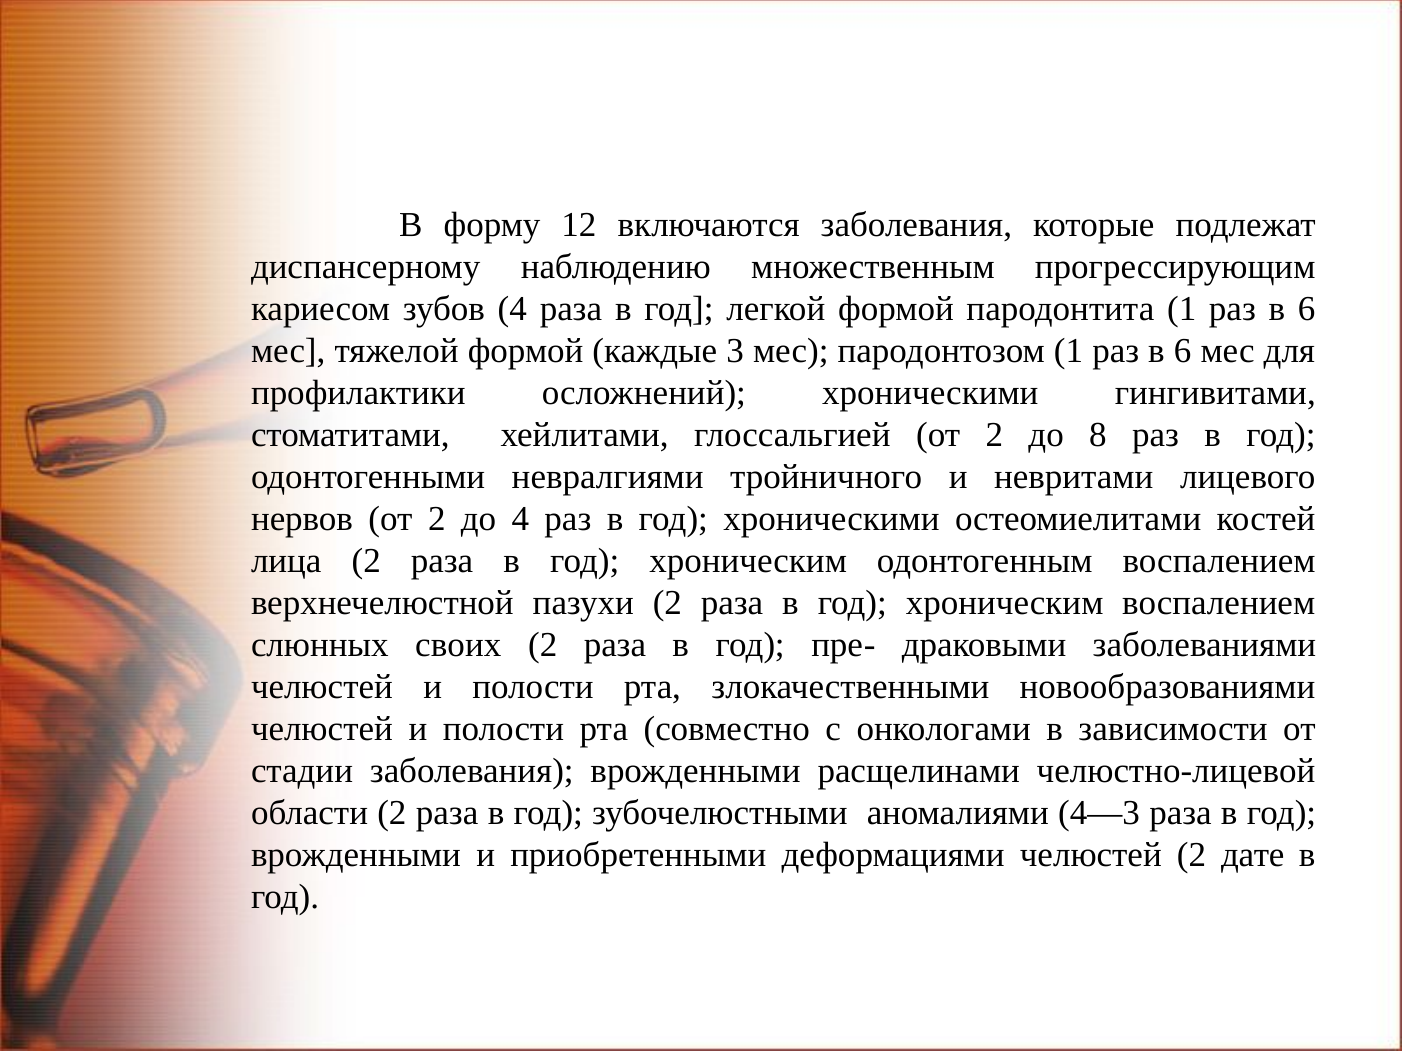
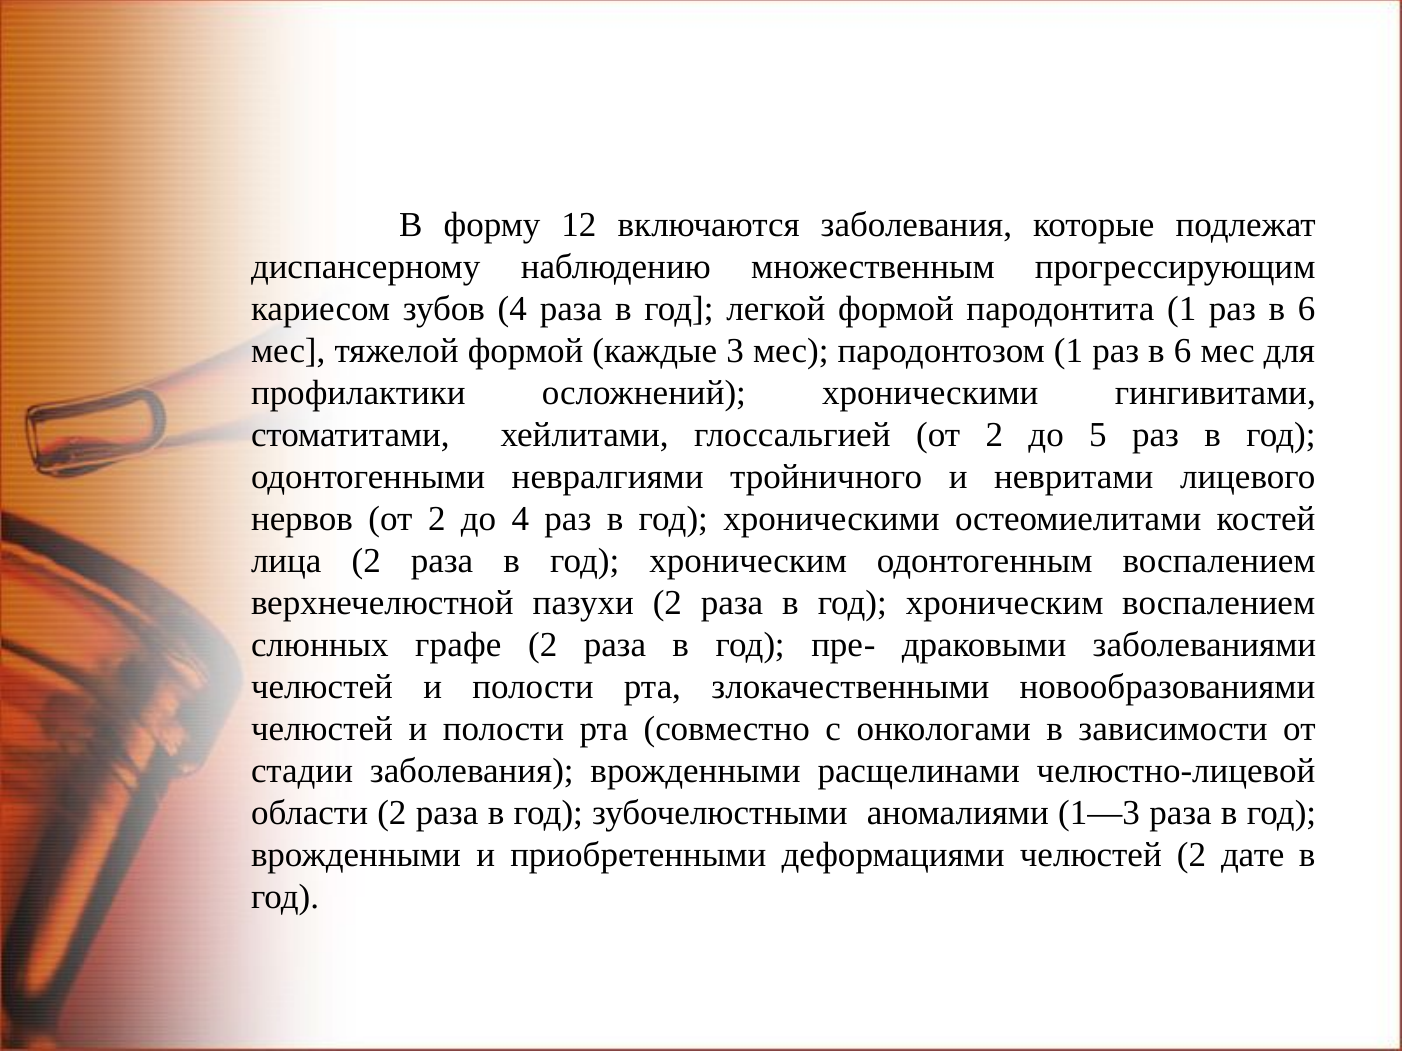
8: 8 -> 5
своих: своих -> графе
4—3: 4—3 -> 1—3
